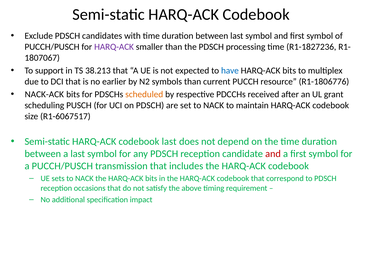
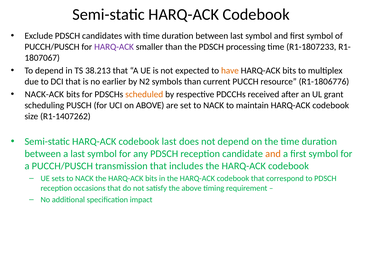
R1-1827236: R1-1827236 -> R1-1807233
To support: support -> depend
have colour: blue -> orange
on PDSCH: PDSCH -> ABOVE
R1-6067517: R1-6067517 -> R1-1407262
and at (273, 153) colour: red -> orange
